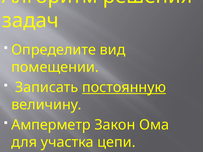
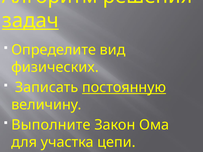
задач underline: none -> present
помещении: помещении -> физических
Амперметр: Амперметр -> Выполните
